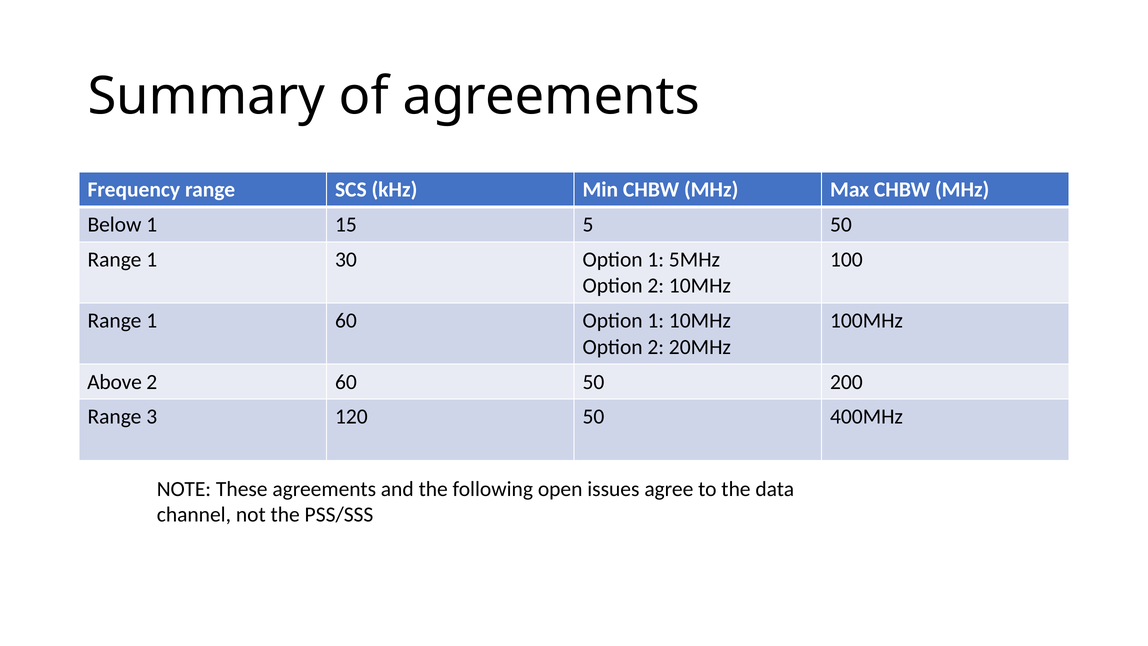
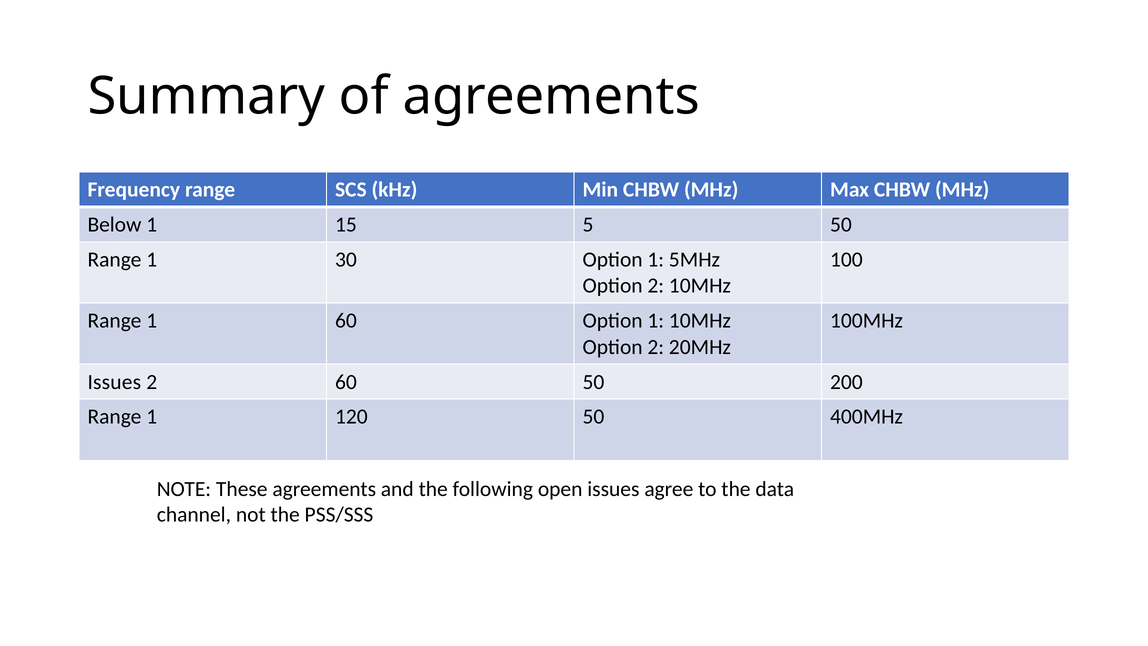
Above at (115, 382): Above -> Issues
3 at (152, 417): 3 -> 1
